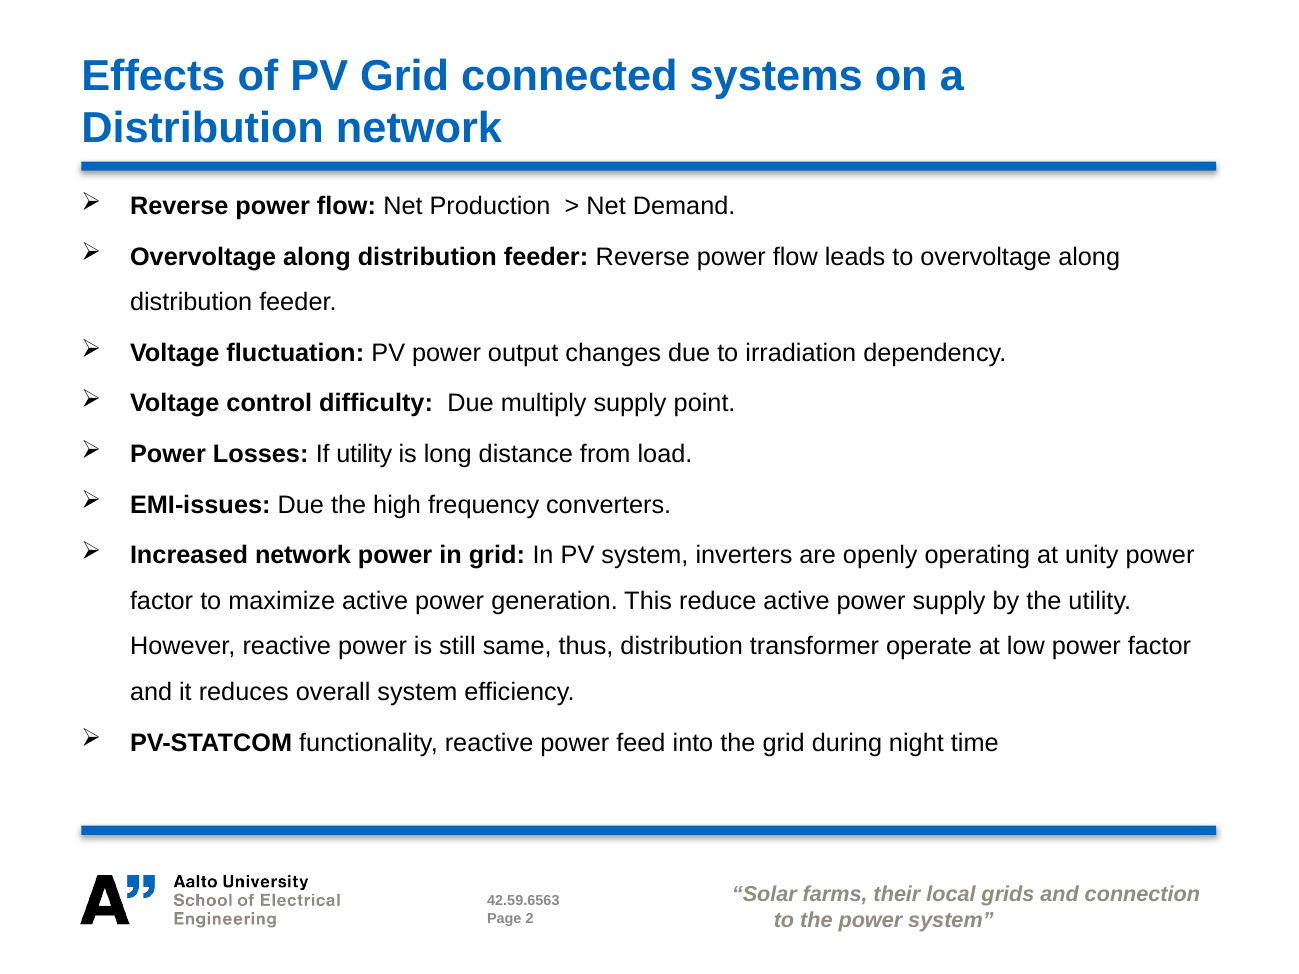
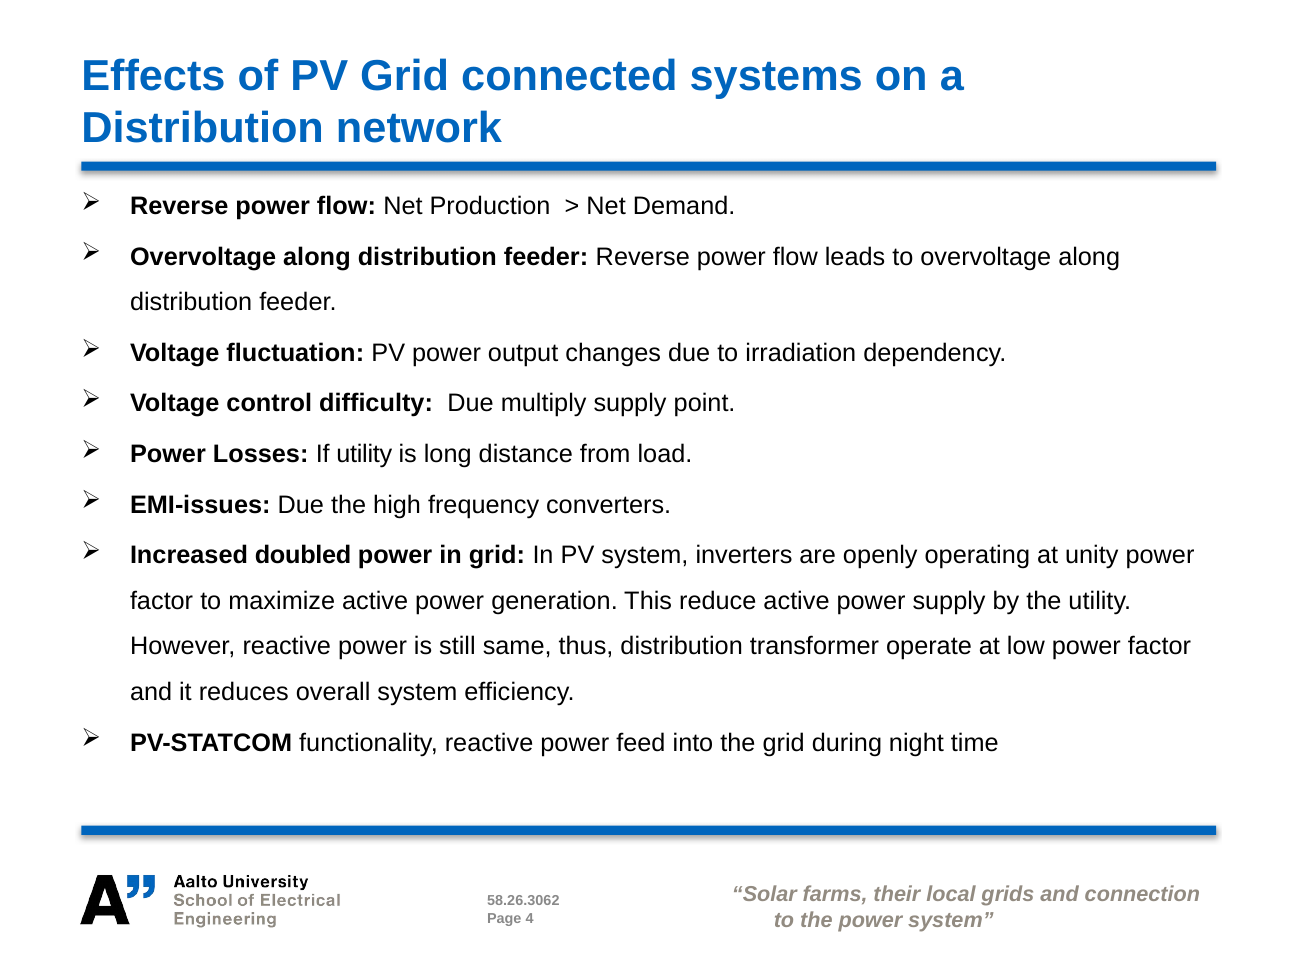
Increased network: network -> doubled
42.59.6563: 42.59.6563 -> 58.26.3062
2: 2 -> 4
